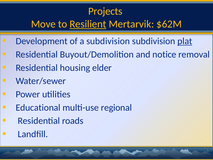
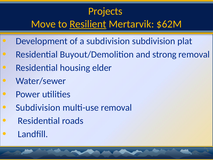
plat underline: present -> none
notice: notice -> strong
Educational at (38, 107): Educational -> Subdivision
multi-use regional: regional -> removal
